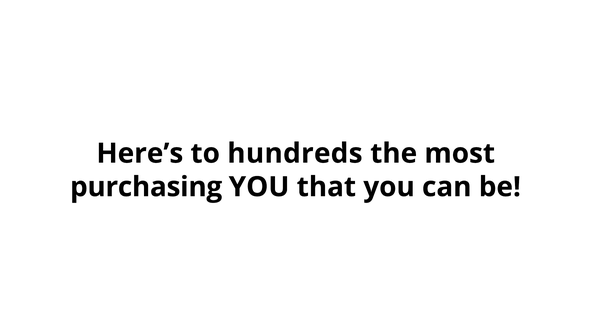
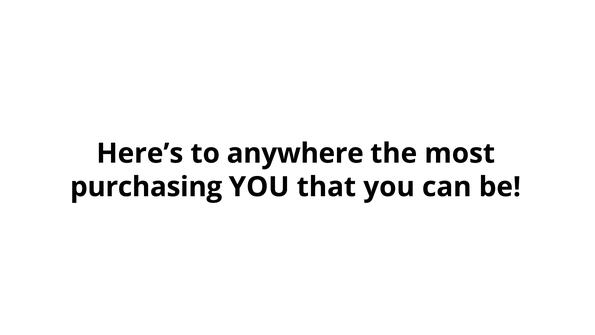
hundreds: hundreds -> anywhere
